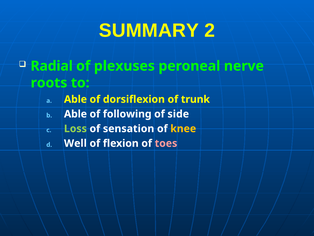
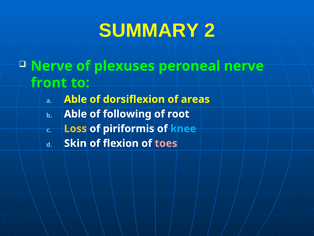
Radial at (52, 66): Radial -> Nerve
roots: roots -> front
trunk: trunk -> areas
side: side -> root
Loss colour: light green -> yellow
sensation: sensation -> piriformis
knee colour: yellow -> light blue
Well: Well -> Skin
